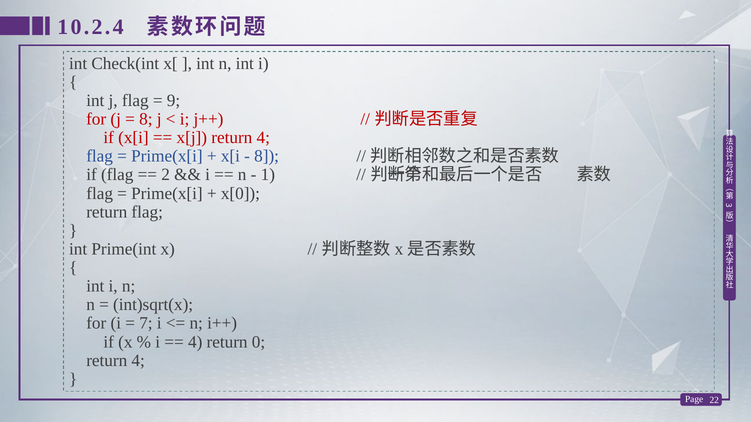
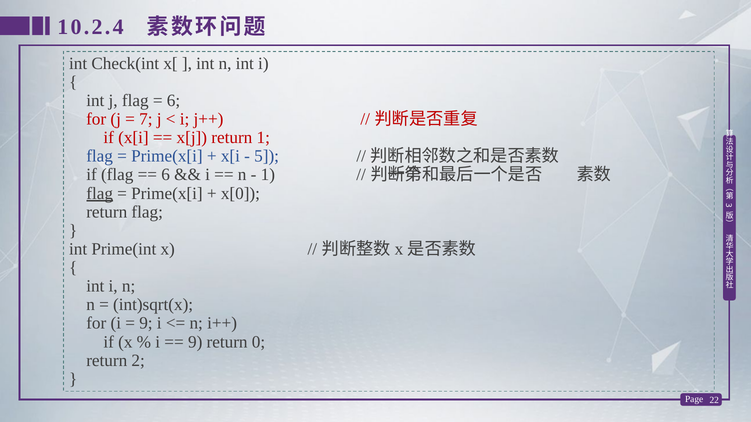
9 at (174, 101): 9 -> 6
8 at (146, 119): 8 -> 7
x[j return 4: 4 -> 1
8 at (267, 156): 8 -> 5
2 at (166, 175): 2 -> 6
flag at (100, 194) underline: none -> present
7 at (146, 324): 7 -> 9
4 at (195, 342): 4 -> 9
4 at (138, 361): 4 -> 2
